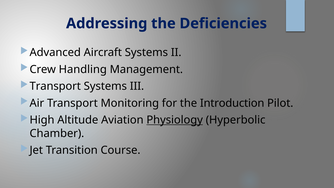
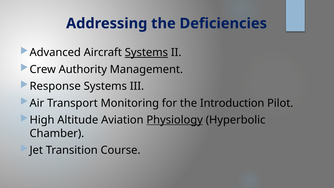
Systems at (146, 52) underline: none -> present
Handling: Handling -> Authority
Transport at (55, 86): Transport -> Response
